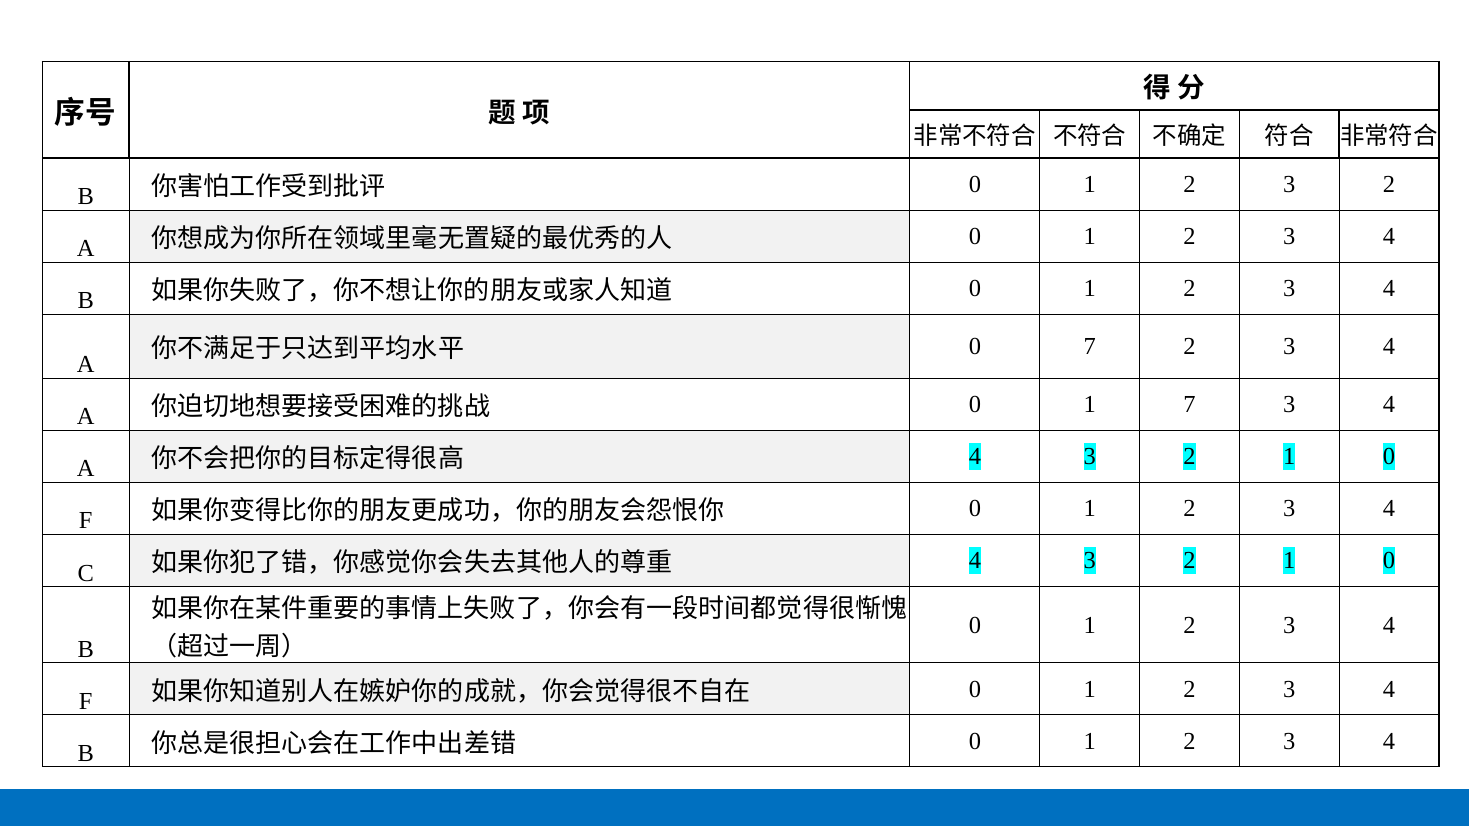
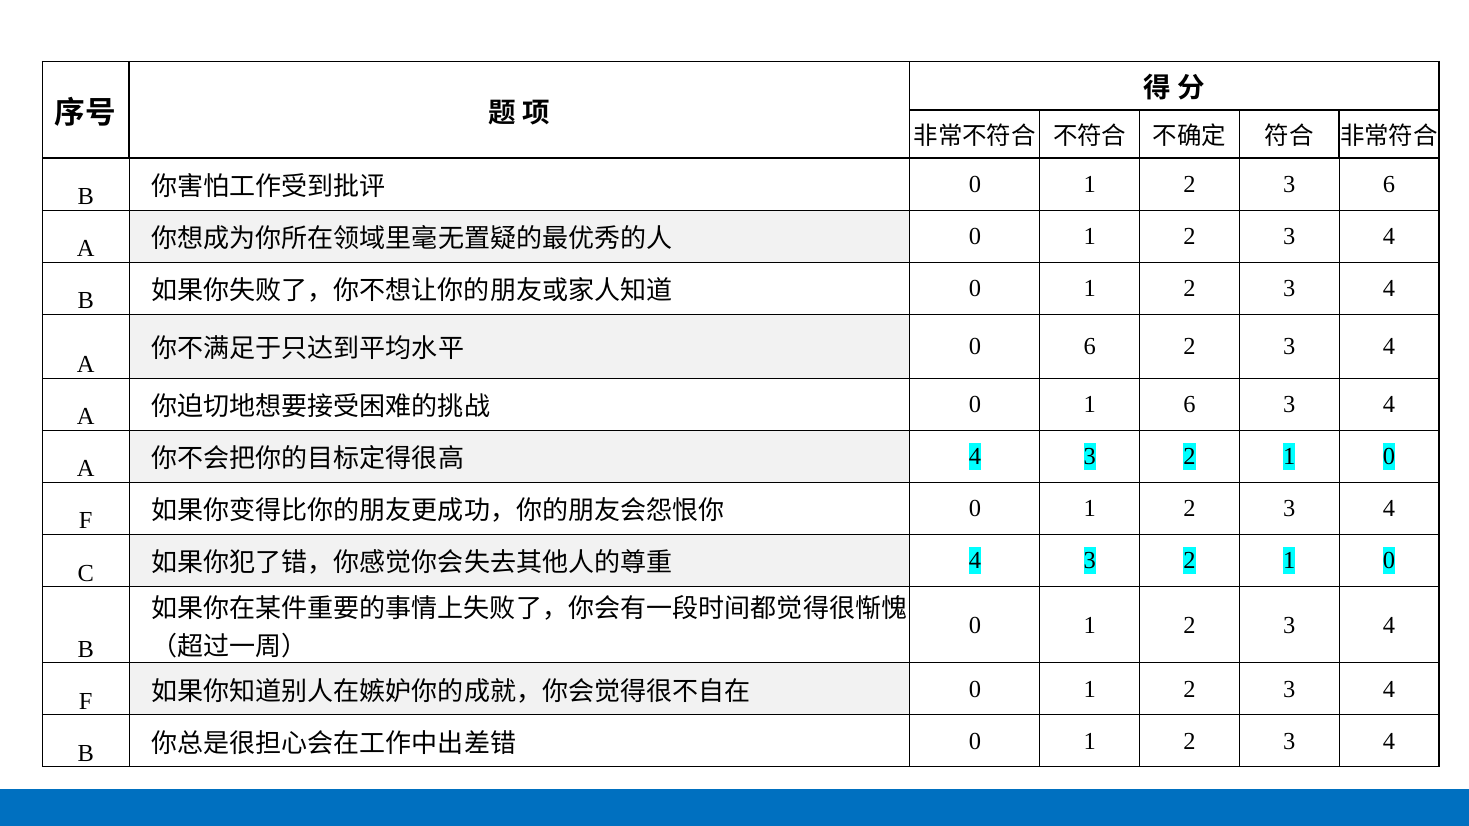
2 3 2: 2 -> 6
0 7: 7 -> 6
1 7: 7 -> 6
